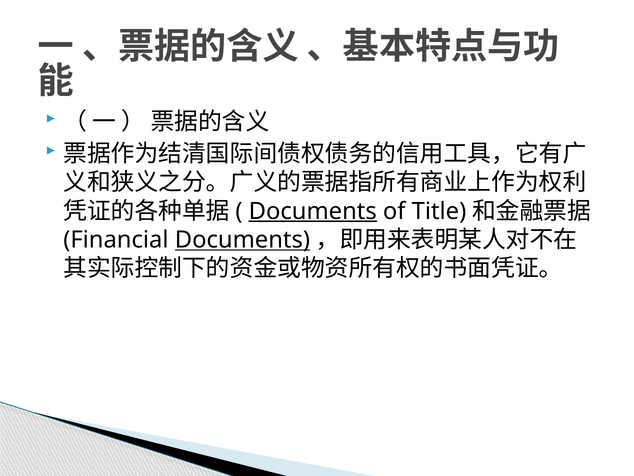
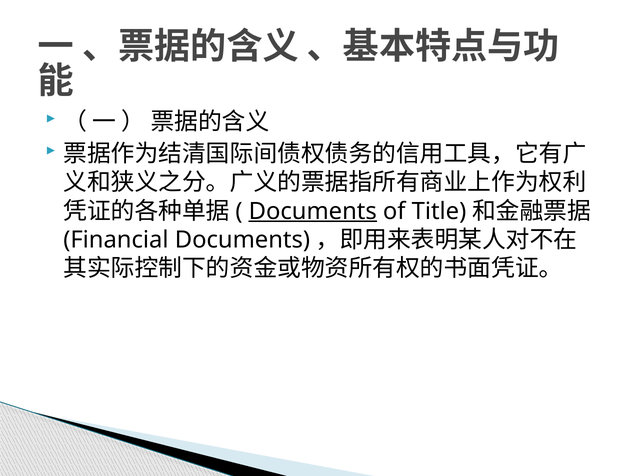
Documents at (242, 240) underline: present -> none
